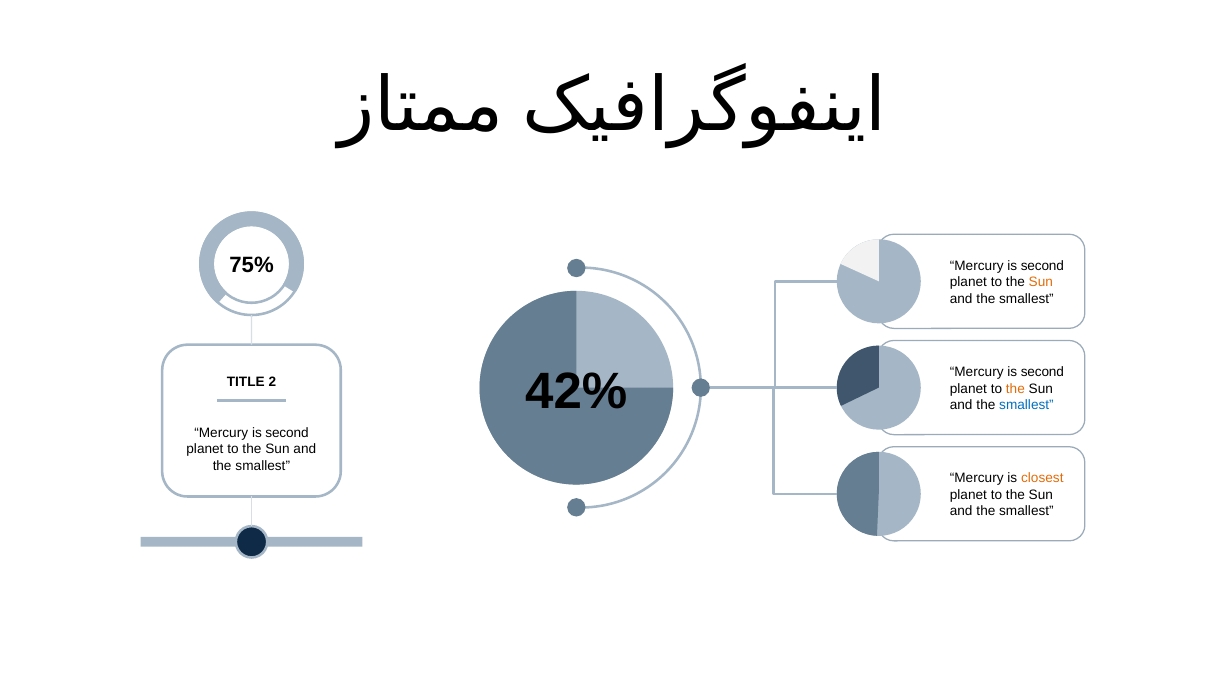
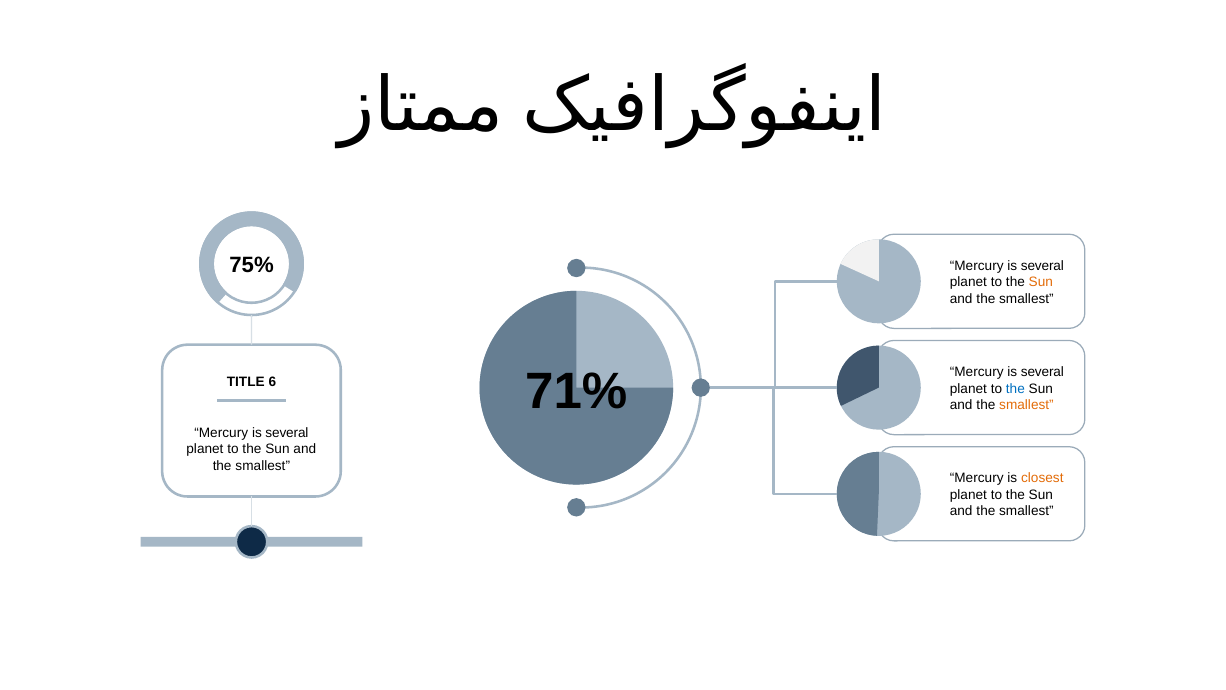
75% Mercury is second: second -> several
second at (1042, 372): second -> several
42%: 42% -> 71%
2: 2 -> 6
the at (1015, 388) colour: orange -> blue
smallest at (1026, 405) colour: blue -> orange
second at (287, 433): second -> several
